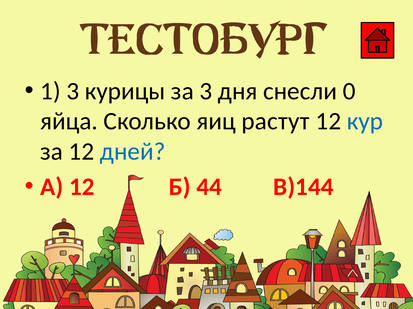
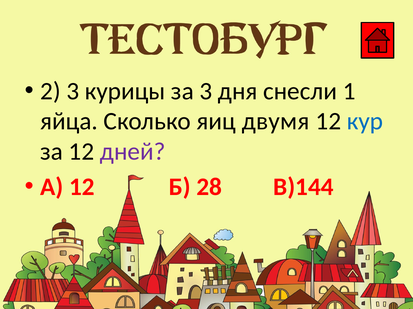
1: 1 -> 2
0: 0 -> 1
растут: растут -> двумя
дней colour: blue -> purple
44: 44 -> 28
